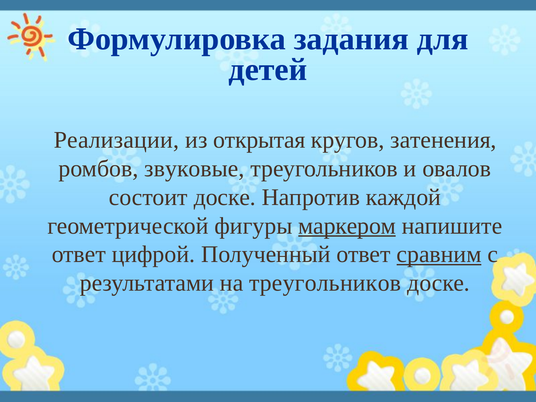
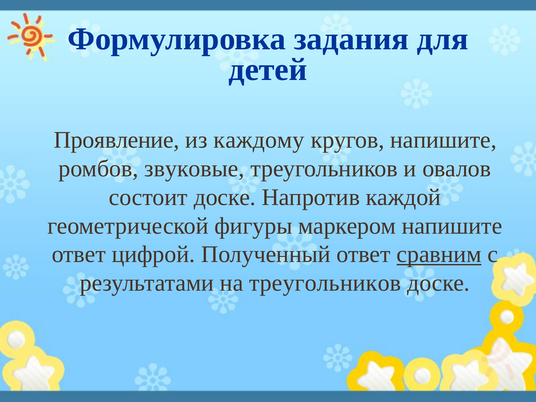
Реализации: Реализации -> Проявление
открытая: открытая -> каждому
кругов затенения: затенения -> напишите
маркером underline: present -> none
